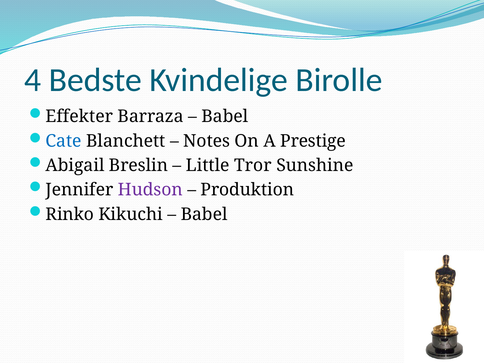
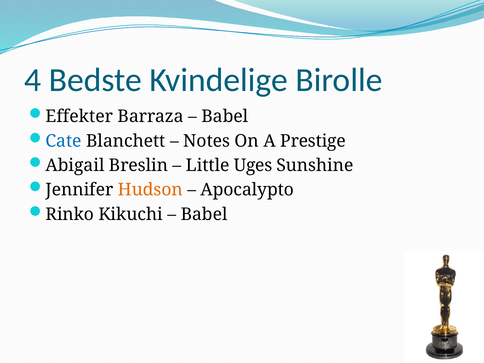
Tror: Tror -> Uges
Hudson colour: purple -> orange
Produktion: Produktion -> Apocalypto
